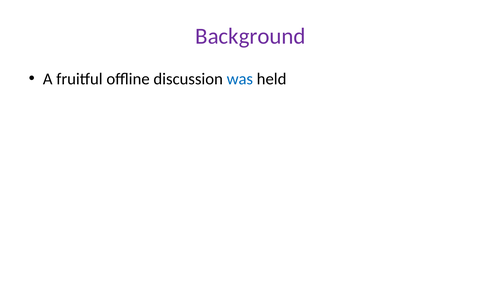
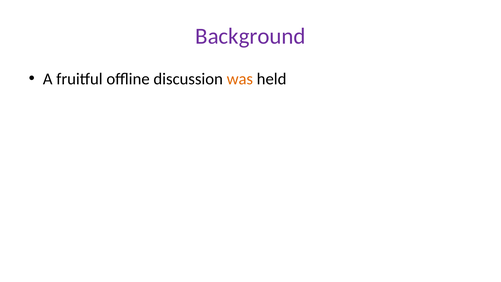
was colour: blue -> orange
